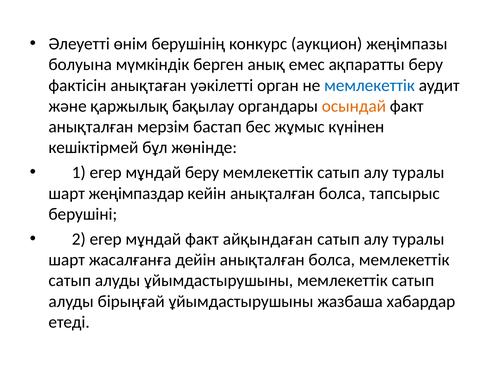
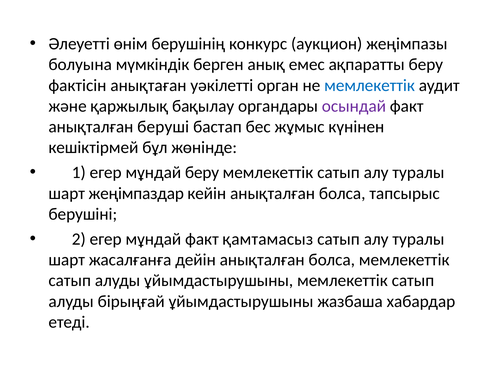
осындай colour: orange -> purple
мерзім: мерзім -> беруші
айқындаған: айқындаған -> қамтамасыз
